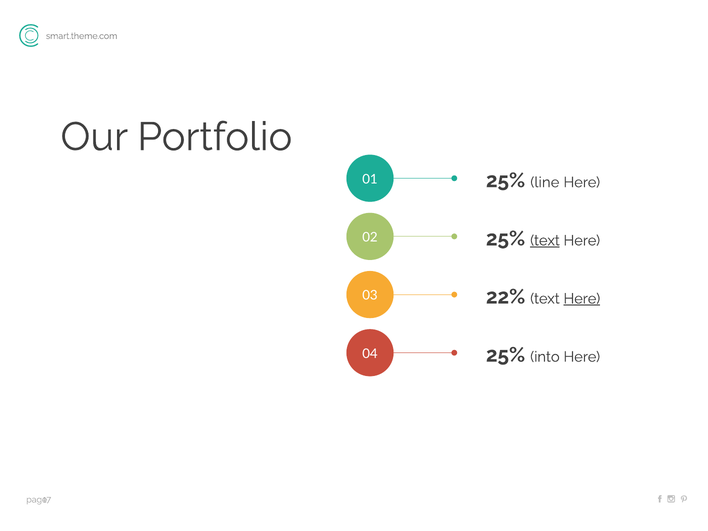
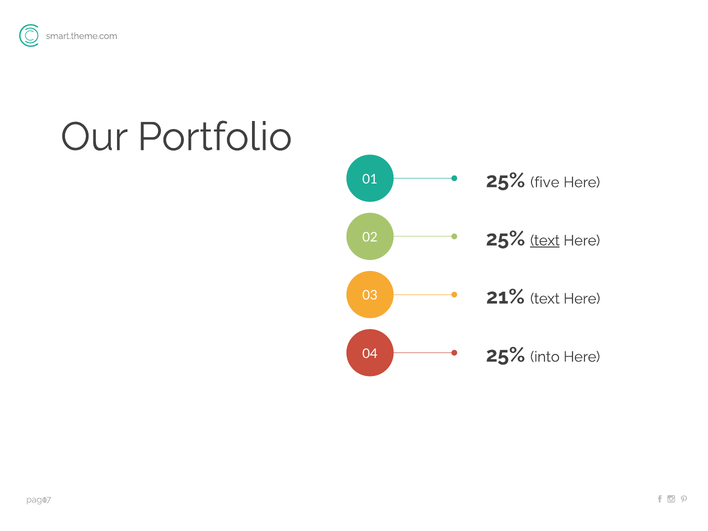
line: line -> five
22%: 22% -> 21%
Here at (582, 299) underline: present -> none
